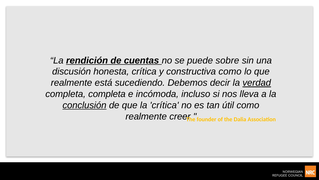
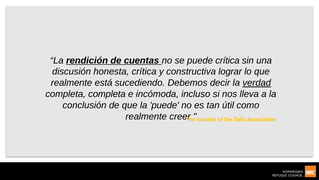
puede sobre: sobre -> crítica
constructiva como: como -> lograr
conclusión underline: present -> none
la crítica: crítica -> puede
